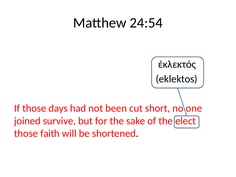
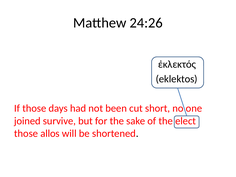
24:54: 24:54 -> 24:26
faith: faith -> allos
